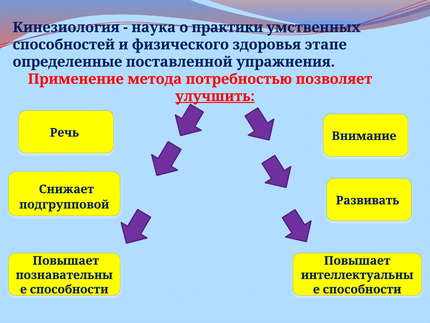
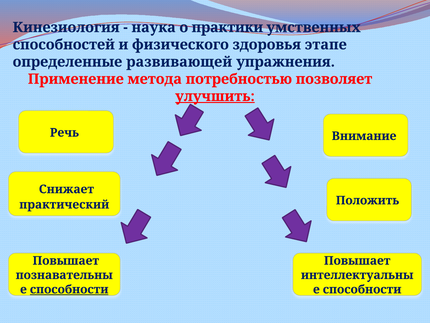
поставленной: поставленной -> развивающей
Развивать: Развивать -> Положить
подгрупповой: подгрупповой -> практический
способности at (69, 289) underline: none -> present
